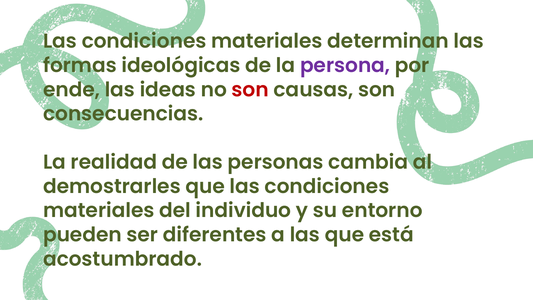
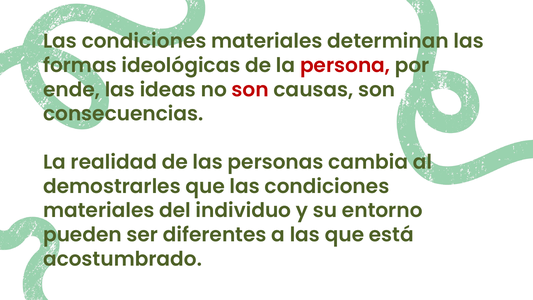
persona colour: purple -> red
